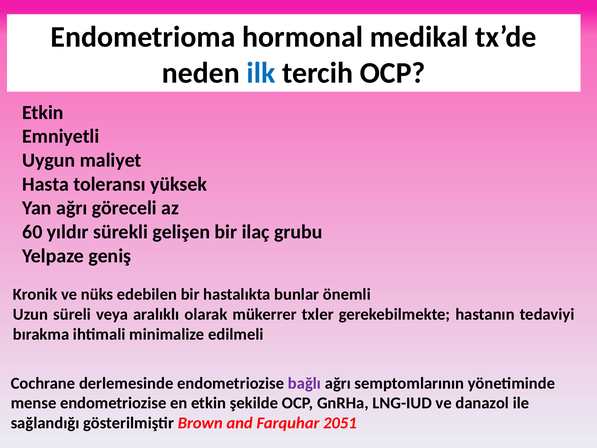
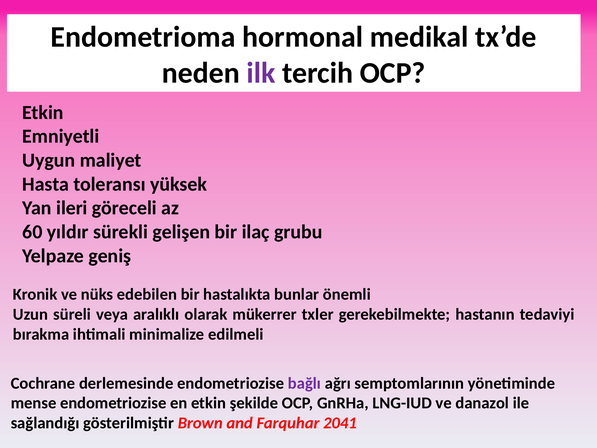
ilk colour: blue -> purple
Yan ağrı: ağrı -> ileri
2051: 2051 -> 2041
